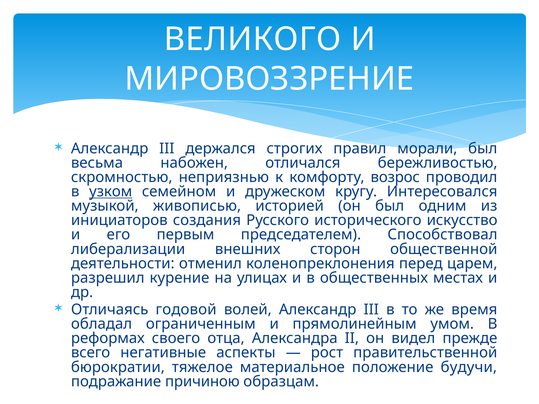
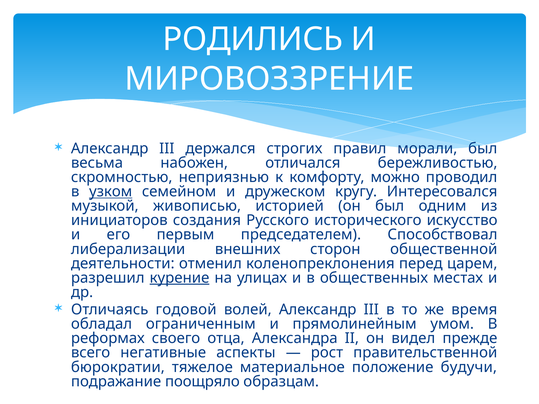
ВЕЛИКОГО: ВЕЛИКОГО -> РОДИЛИСЬ
возрос: возрос -> можно
курение underline: none -> present
причиною: причиною -> поощряло
